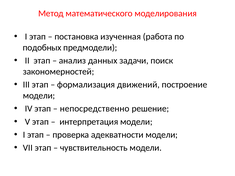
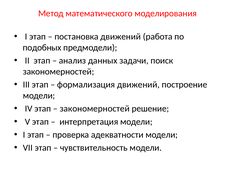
постановка изученная: изученная -> движений
непосредственно at (95, 109): непосредственно -> закономерностей
